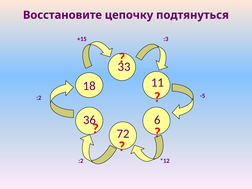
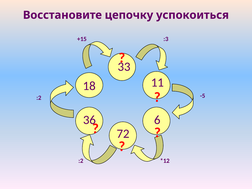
подтянуться: подтянуться -> успокоиться
